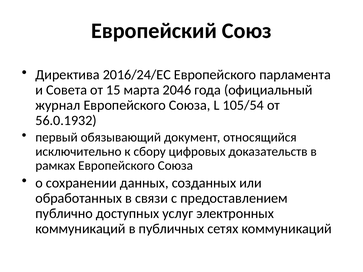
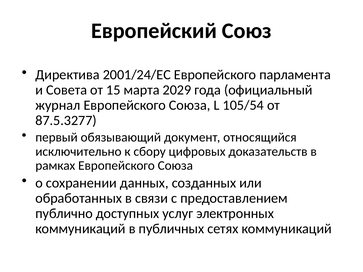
2016/24/EC: 2016/24/EC -> 2001/24/EC
2046: 2046 -> 2029
56.0.1932: 56.0.1932 -> 87.5.3277
